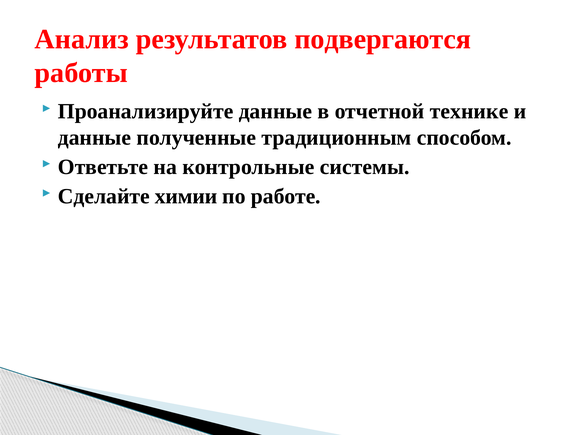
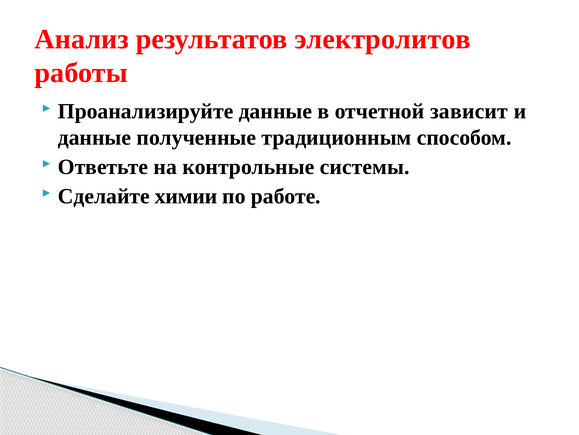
подвергаются: подвергаются -> электролитов
технике: технике -> зависит
